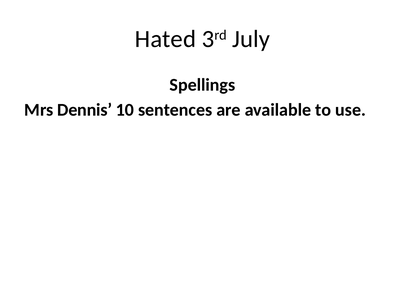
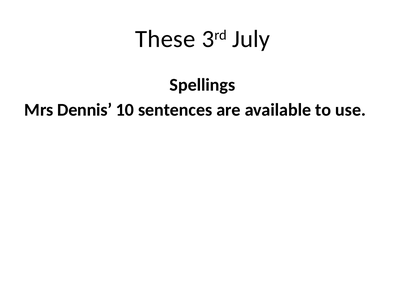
Hated: Hated -> These
